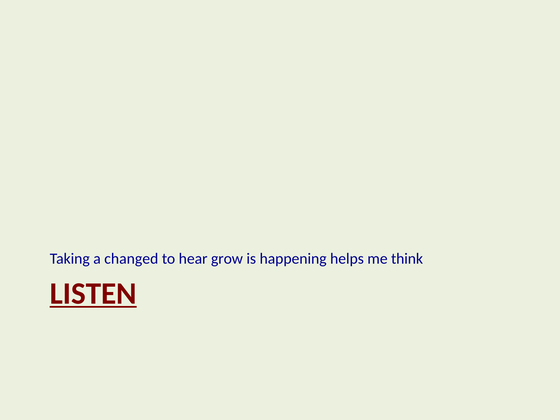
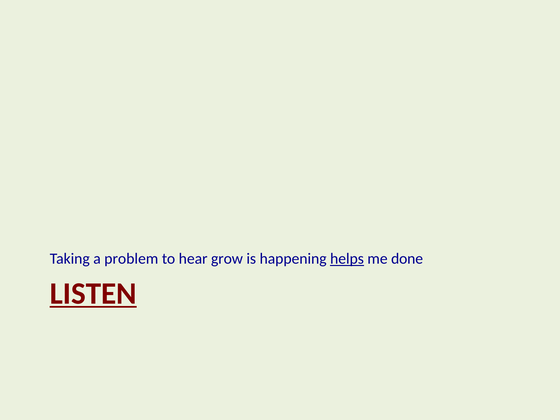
changed: changed -> problem
helps underline: none -> present
think: think -> done
